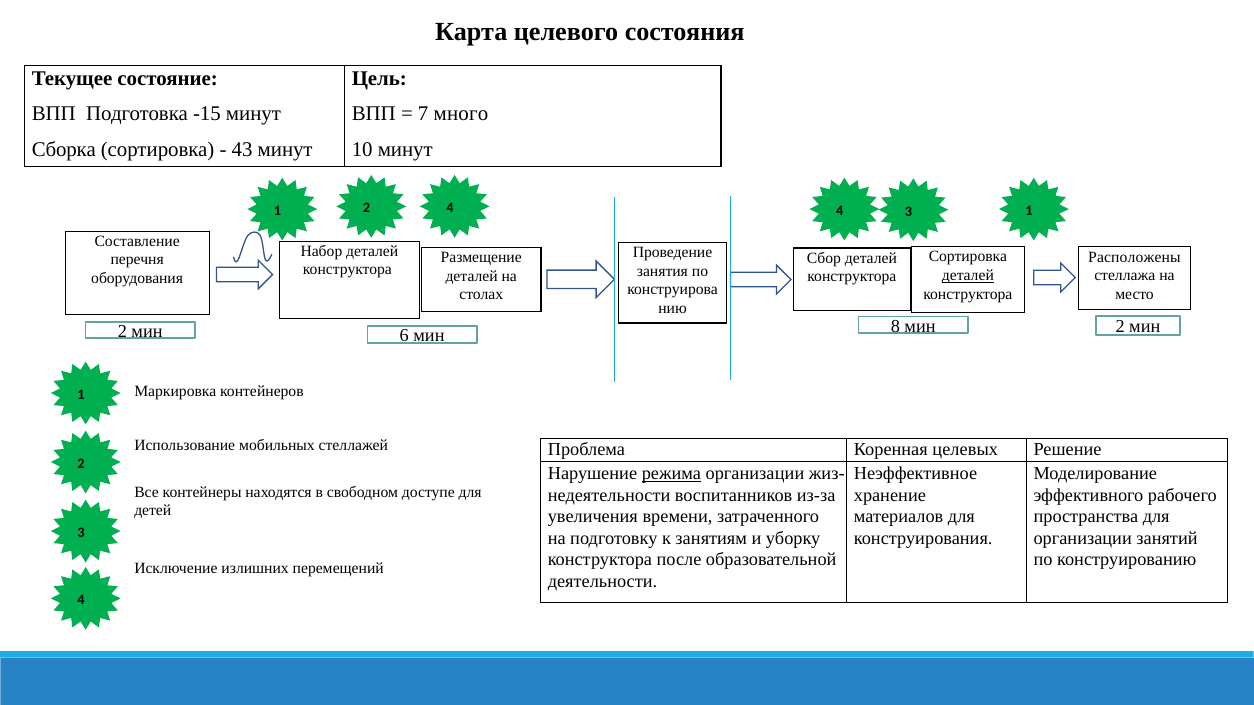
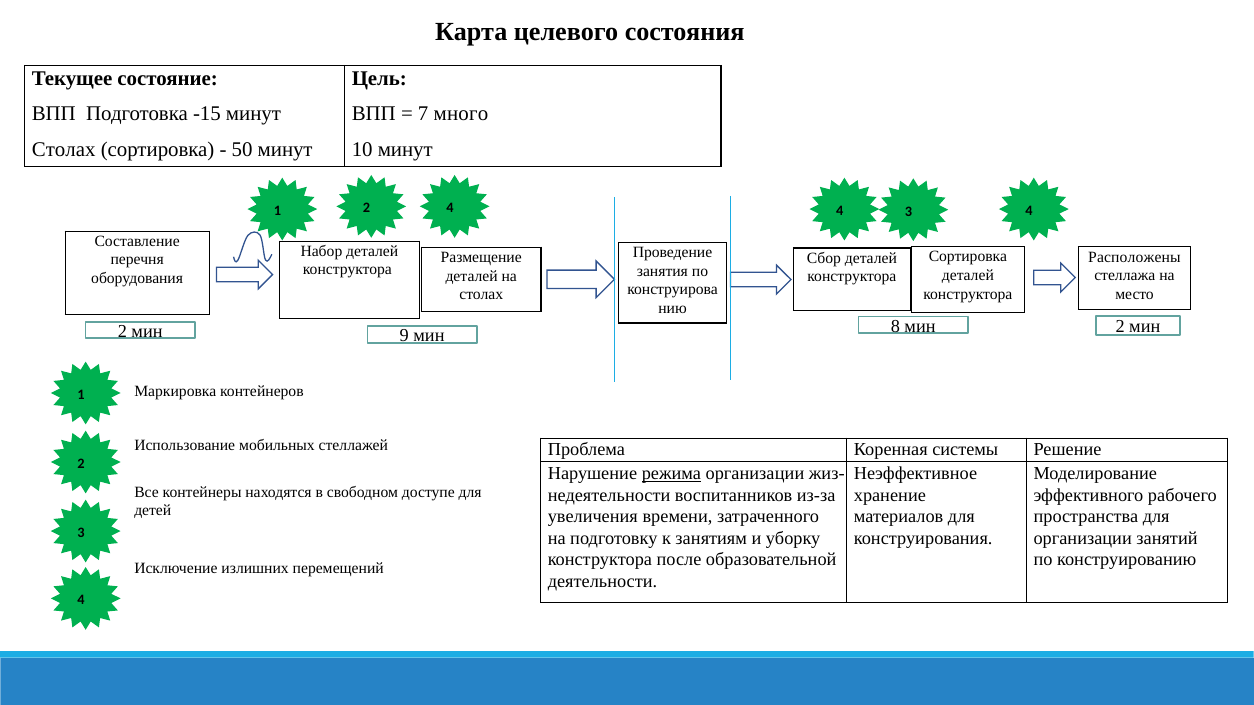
Сборка at (64, 149): Сборка -> Столах
43: 43 -> 50
1 2 1: 1 -> 4
деталей at (968, 275) underline: present -> none
6: 6 -> 9
целевых: целевых -> системы
